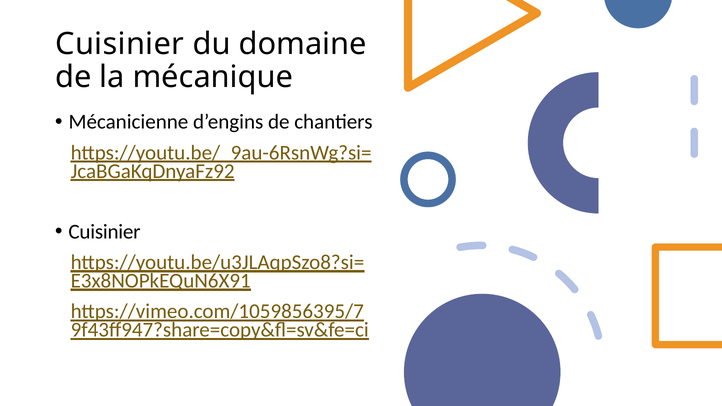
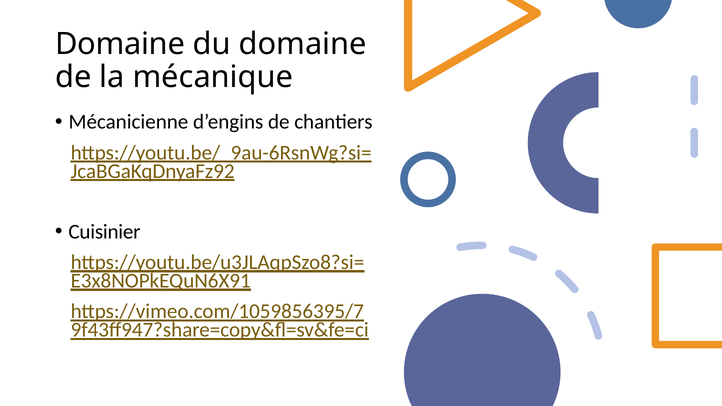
Cuisinier at (120, 44): Cuisinier -> Domaine
